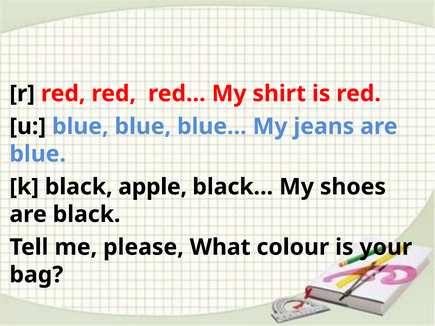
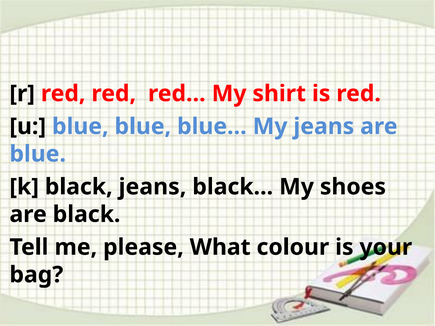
black apple: apple -> jeans
